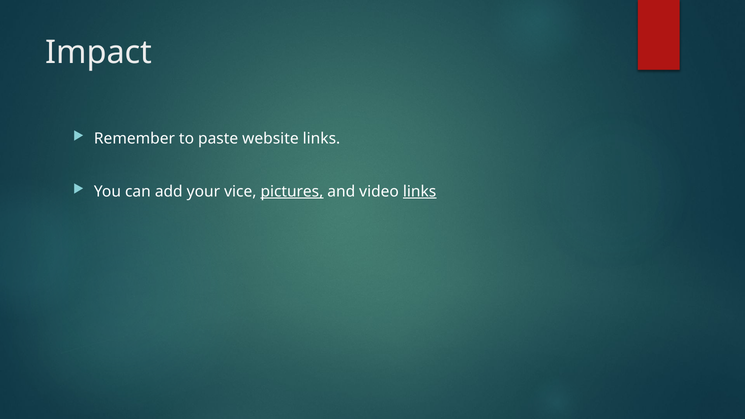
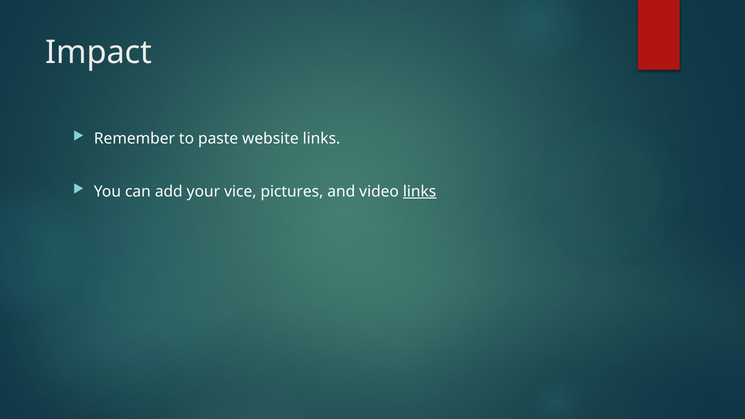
pictures underline: present -> none
